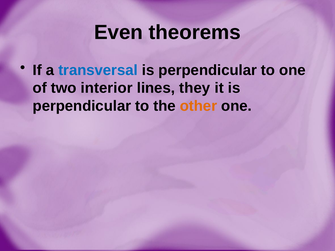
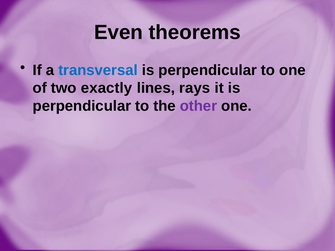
interior: interior -> exactly
they: they -> rays
other colour: orange -> purple
